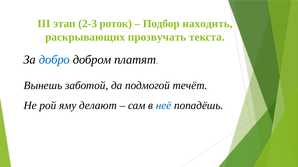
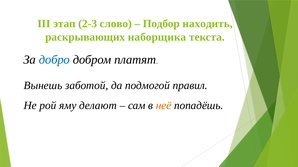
роток: роток -> слово
прозвучать: прозвучать -> наборщика
течёт: течёт -> правил
неё colour: blue -> orange
